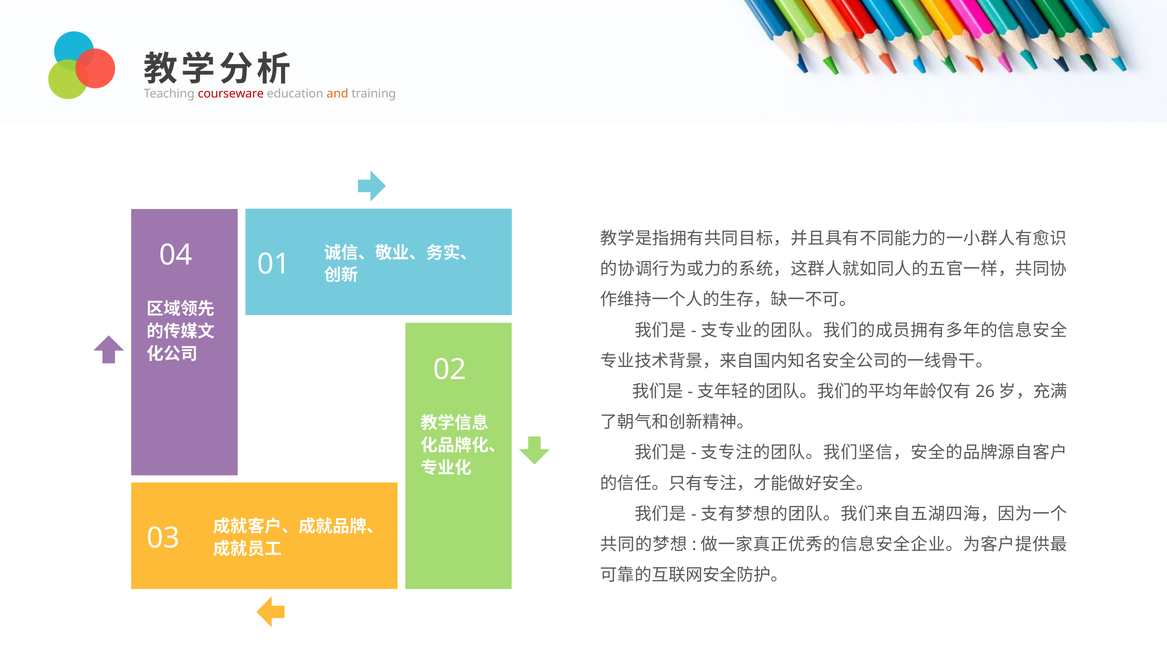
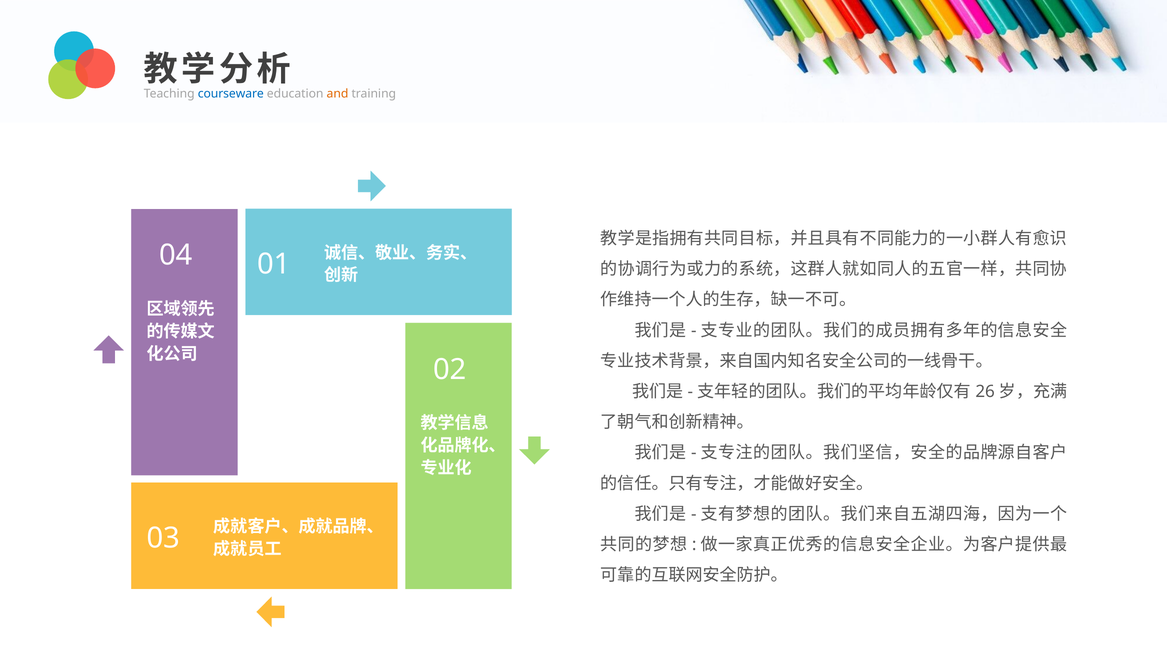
courseware colour: red -> blue
